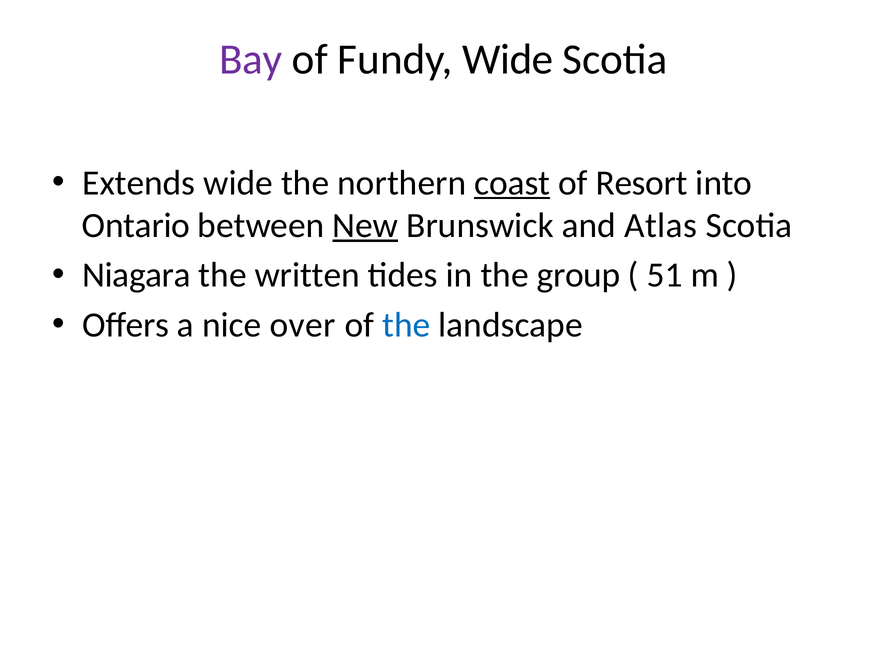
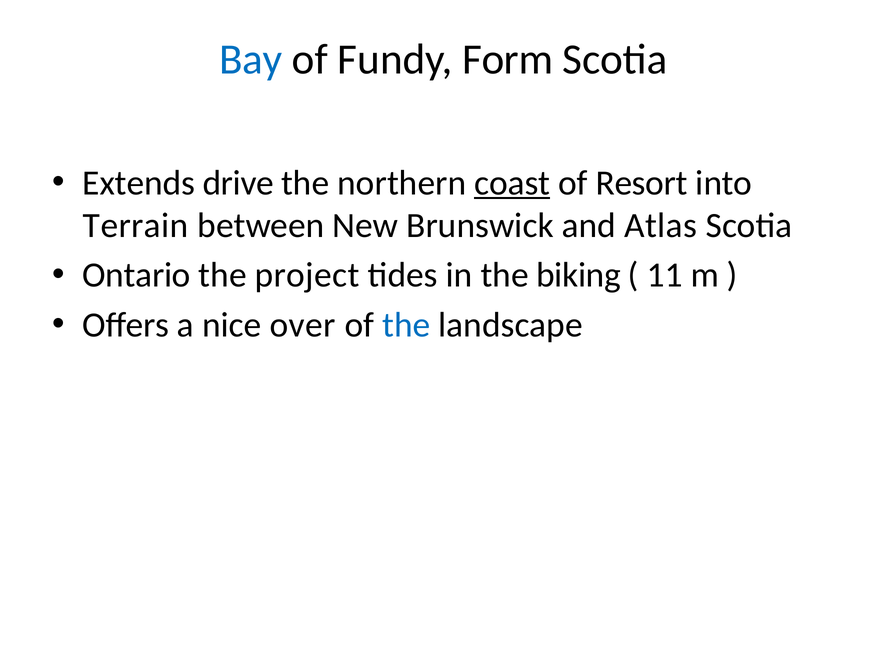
Bay colour: purple -> blue
Fundy Wide: Wide -> Form
Extends wide: wide -> drive
Ontario: Ontario -> Terrain
New underline: present -> none
Niagara: Niagara -> Ontario
written: written -> project
group: group -> biking
51: 51 -> 11
